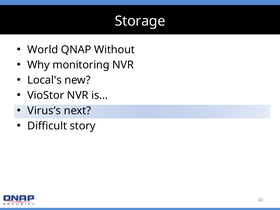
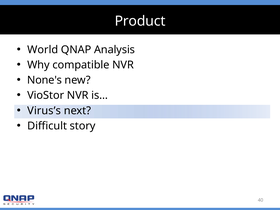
Storage: Storage -> Product
Without: Without -> Analysis
monitoring: monitoring -> compatible
Local's: Local's -> None's
